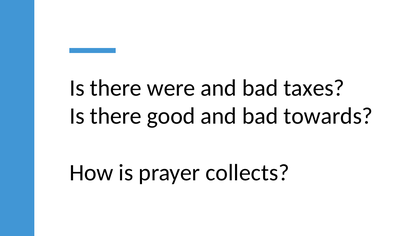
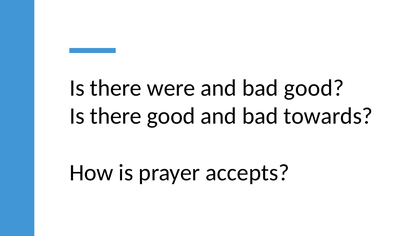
bad taxes: taxes -> good
collects: collects -> accepts
